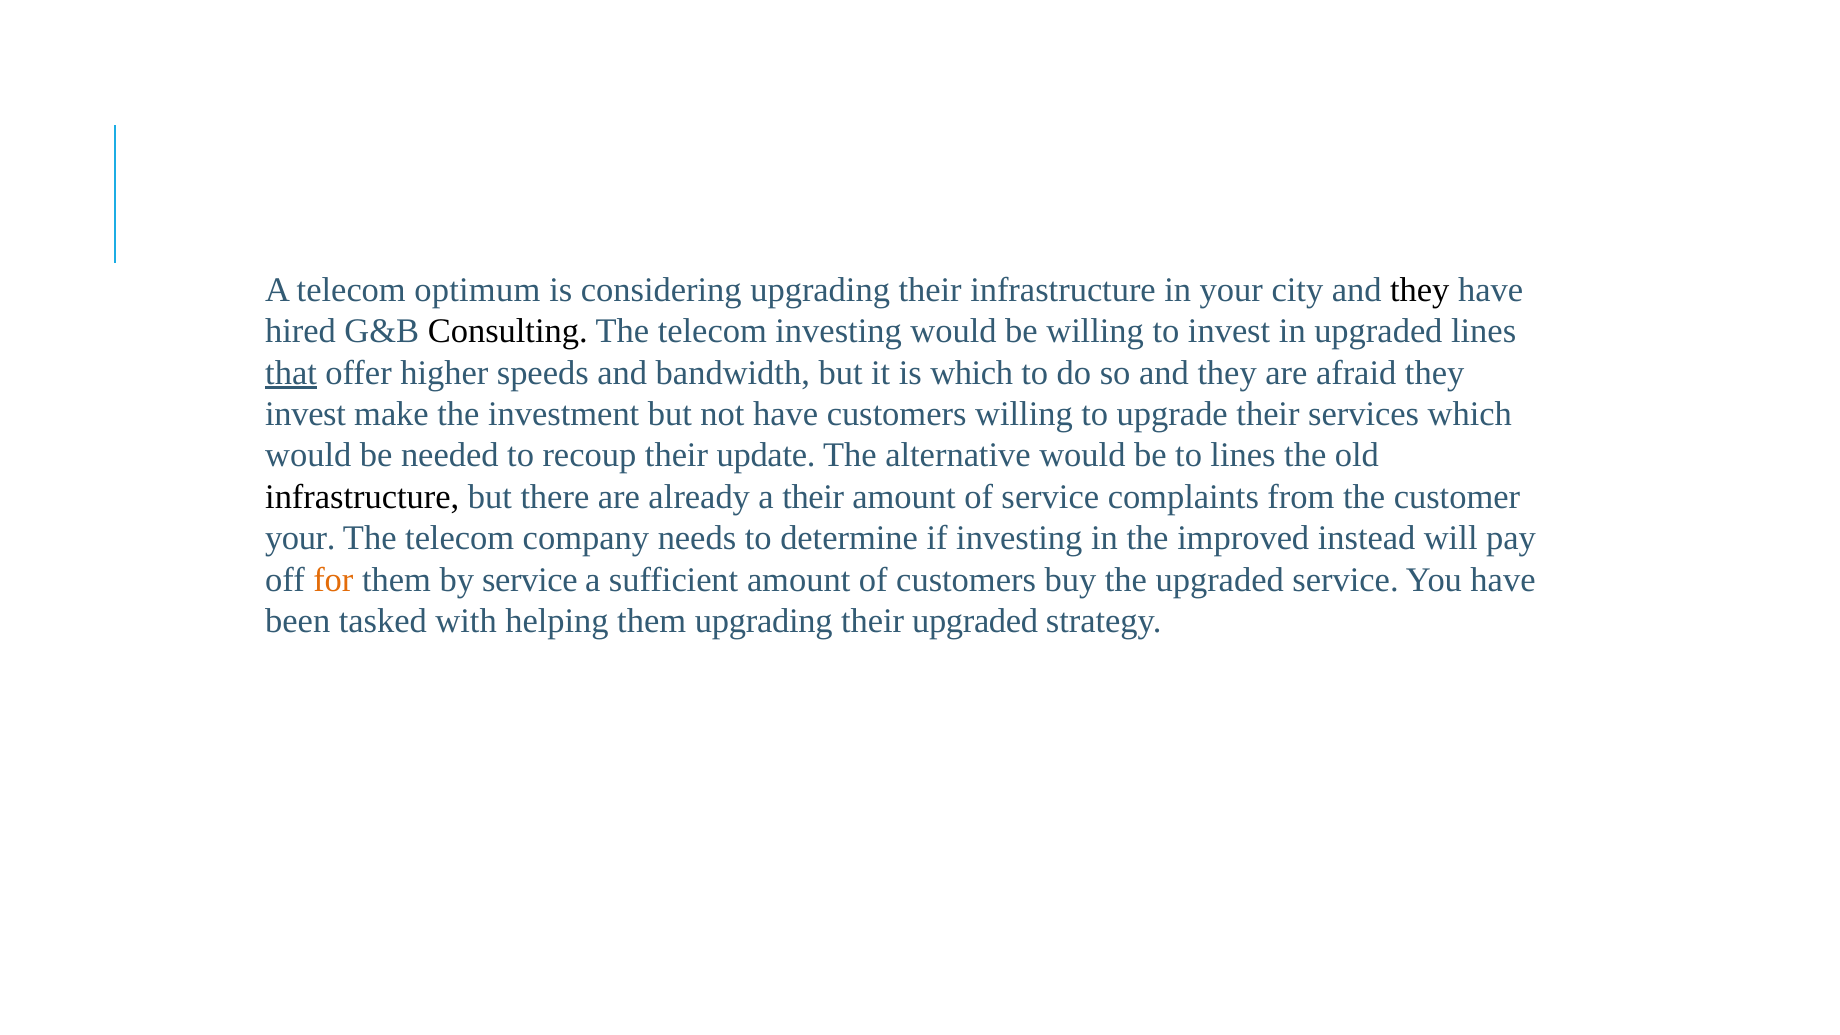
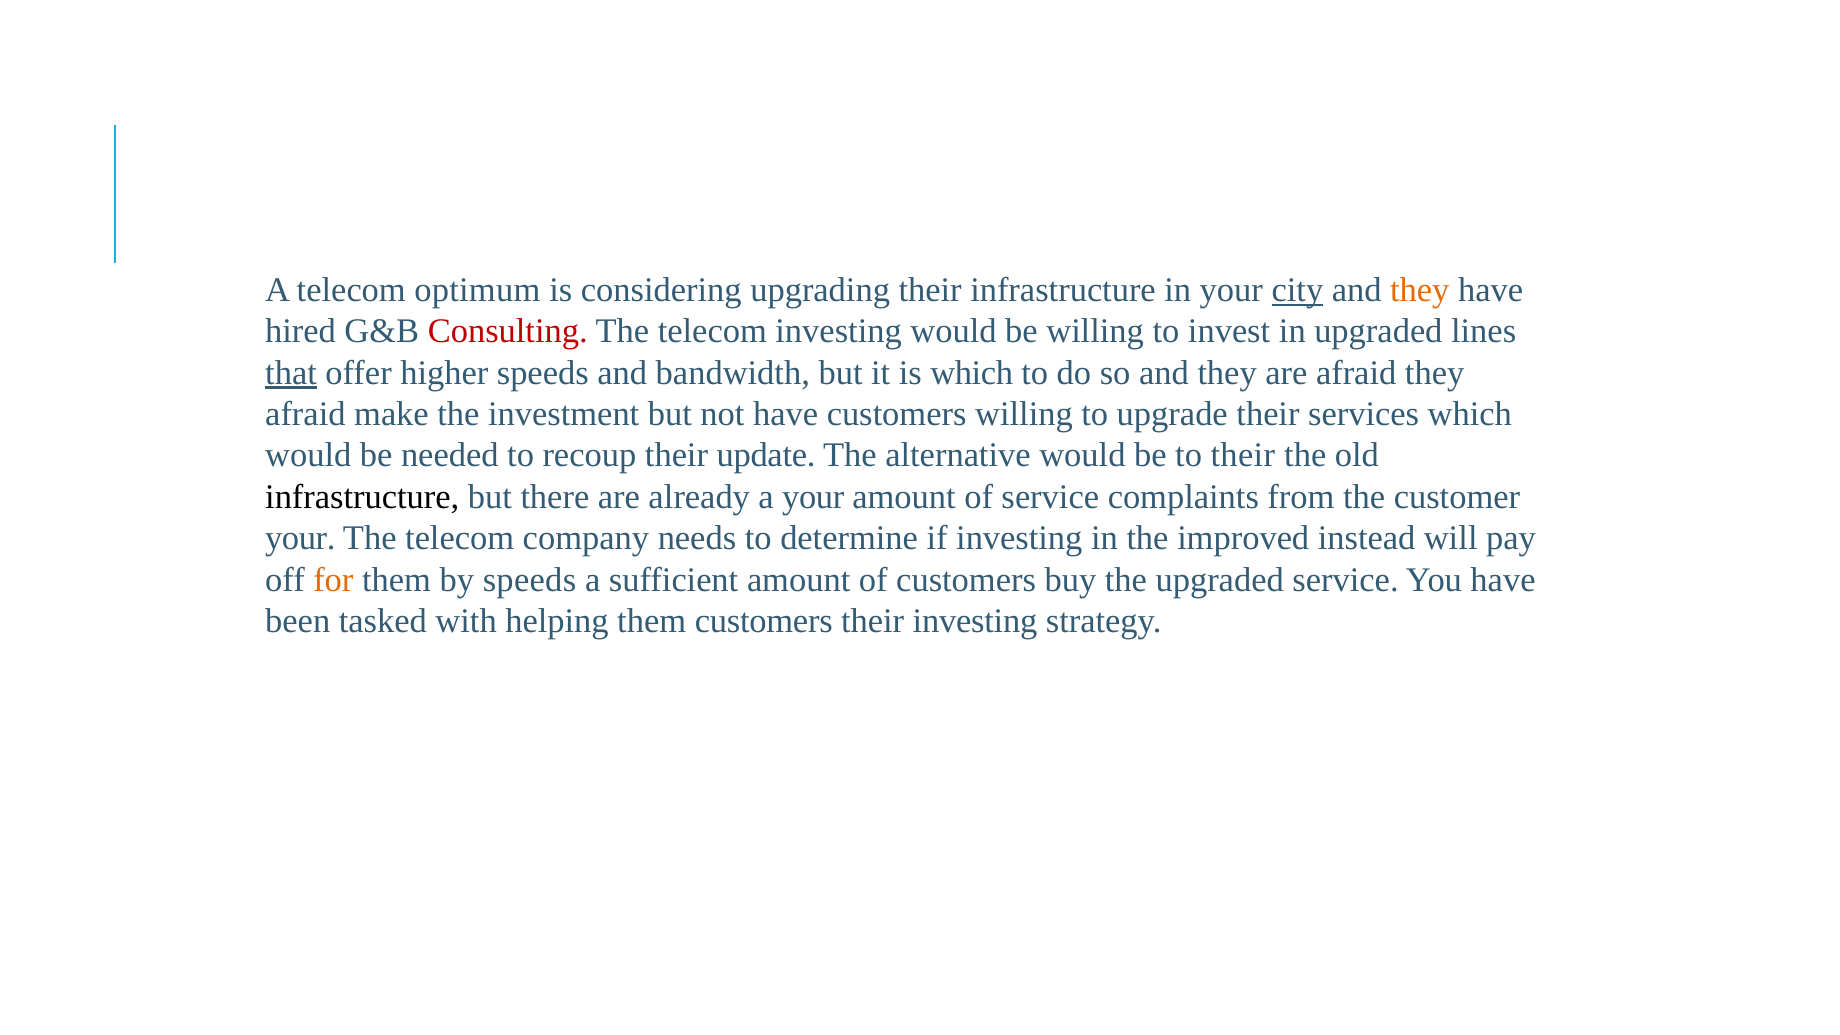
city underline: none -> present
they at (1420, 290) colour: black -> orange
Consulting colour: black -> red
invest at (306, 414): invest -> afraid
to lines: lines -> their
a their: their -> your
by service: service -> speeds
them upgrading: upgrading -> customers
their upgraded: upgraded -> investing
